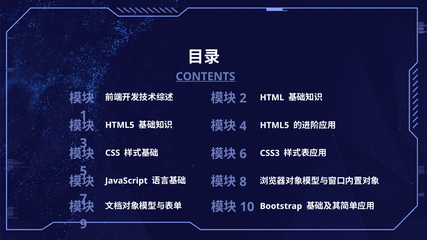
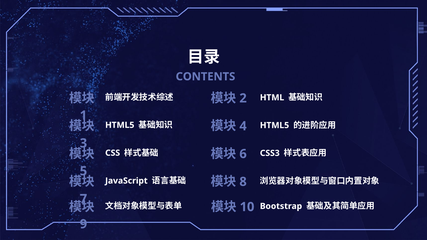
CONTENTS underline: present -> none
